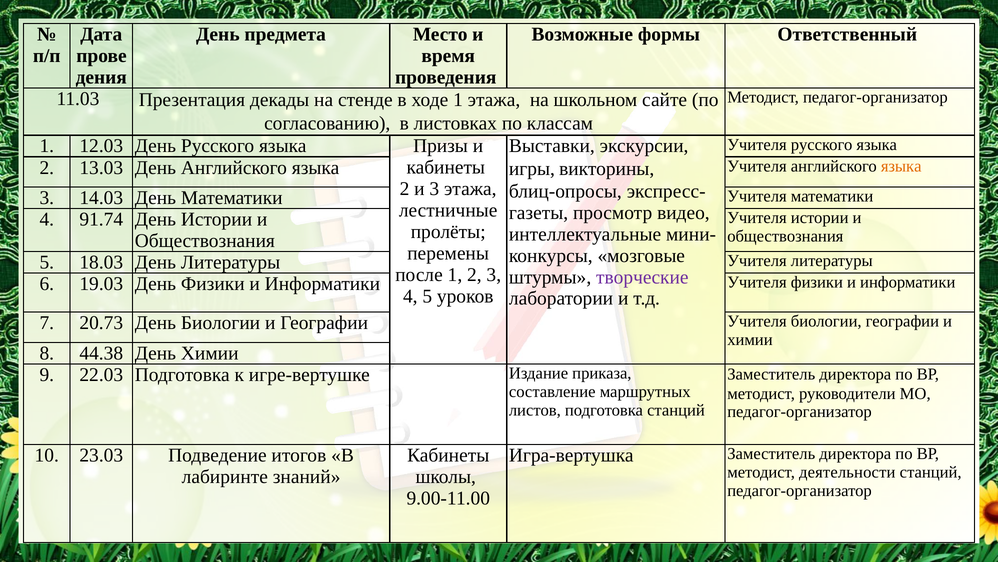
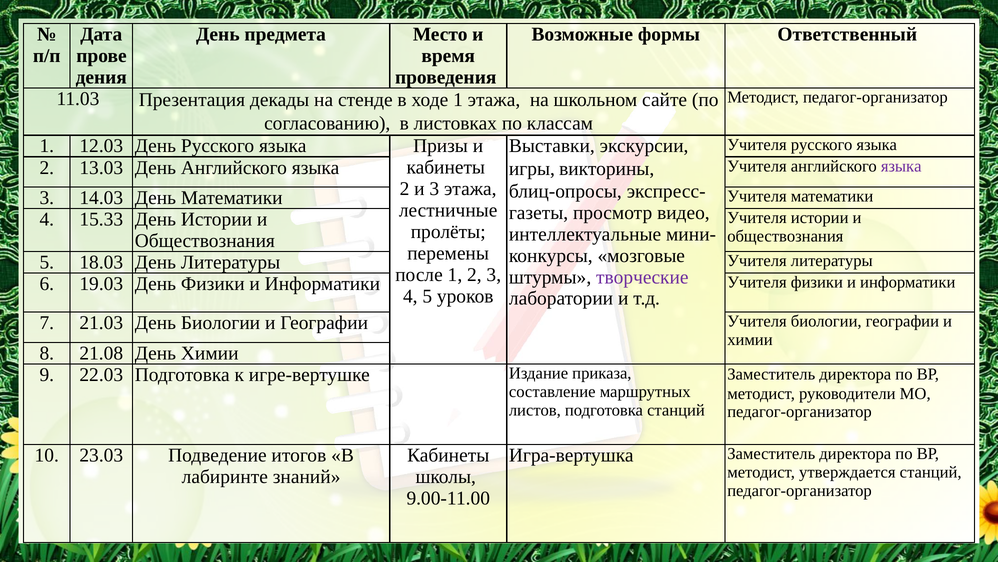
языка at (901, 166) colour: orange -> purple
91.74: 91.74 -> 15.33
20.73: 20.73 -> 21.03
44.38: 44.38 -> 21.08
деятельности: деятельности -> утверждается
